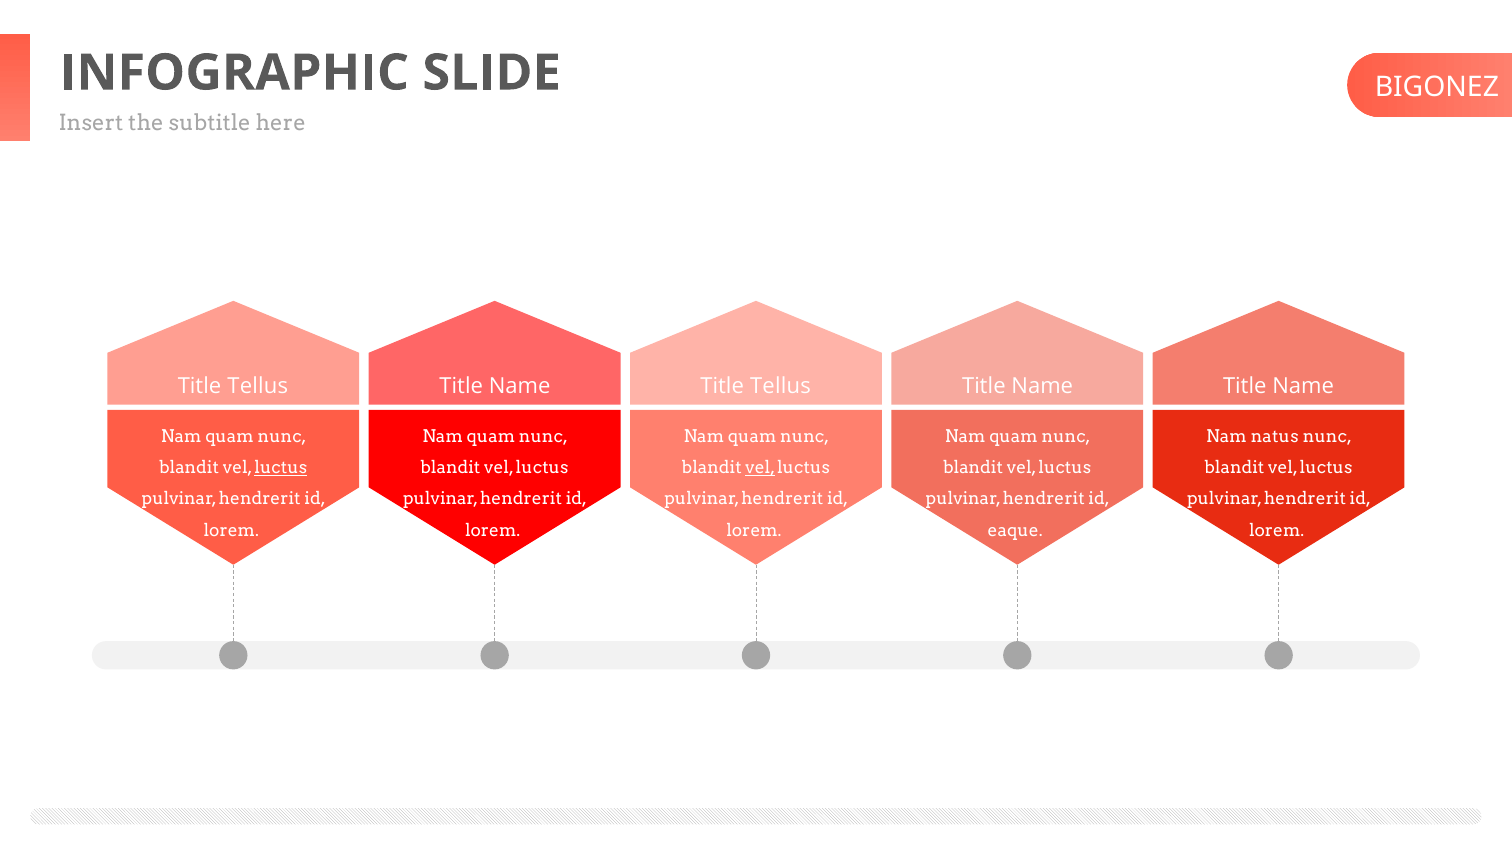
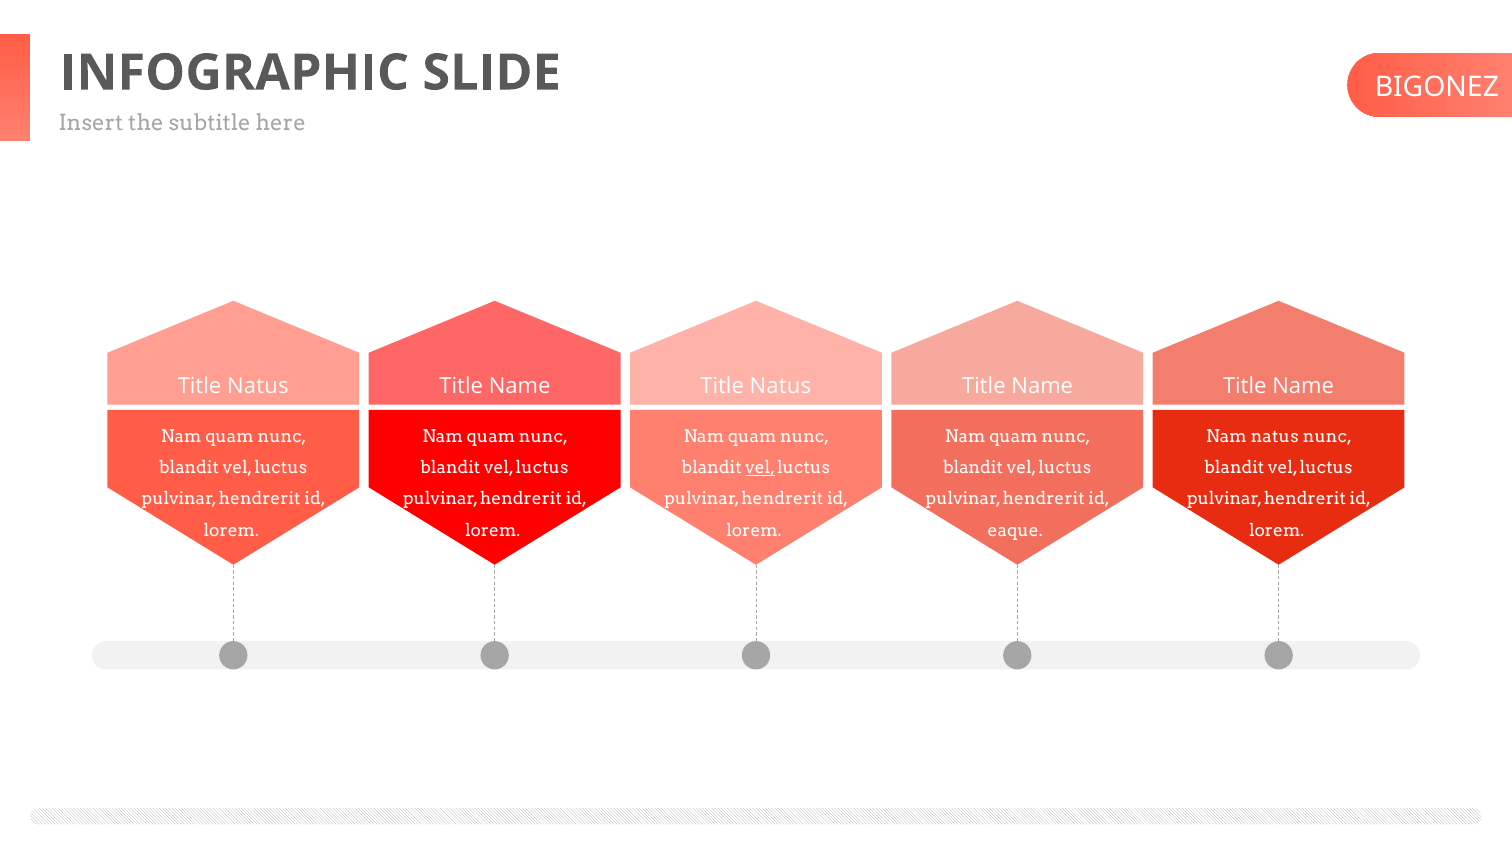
Tellus at (258, 386): Tellus -> Natus
Name Title Tellus: Tellus -> Natus
luctus at (281, 468) underline: present -> none
